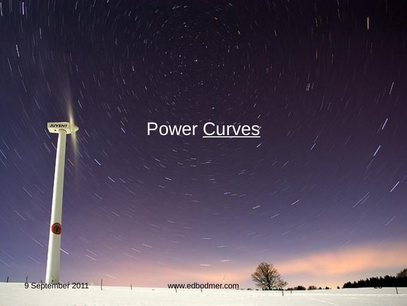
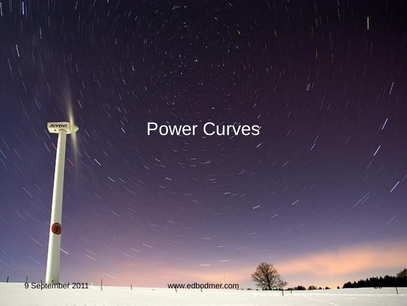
Curves underline: present -> none
